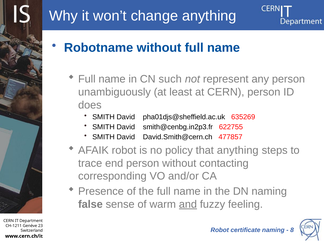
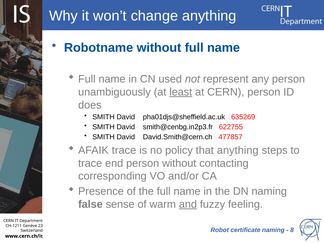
such: such -> used
least underline: none -> present
AFAIK robot: robot -> trace
